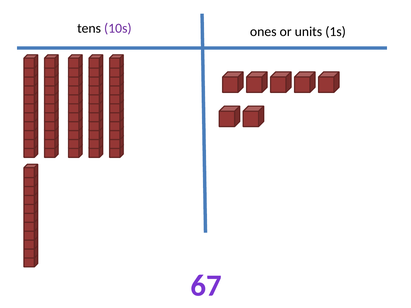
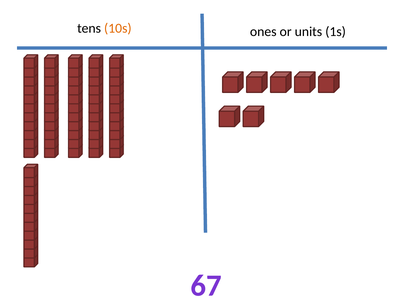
10s colour: purple -> orange
